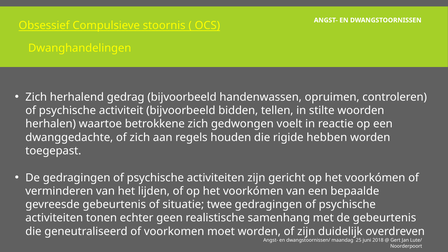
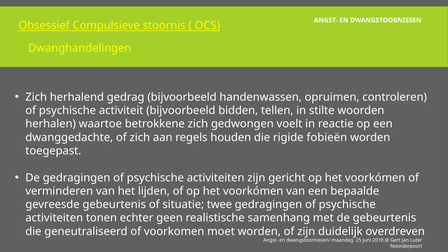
hebben: hebben -> fobieën
